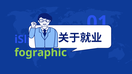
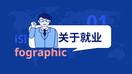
fographic colour: light green -> pink
